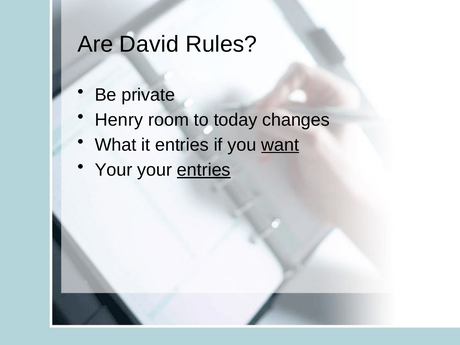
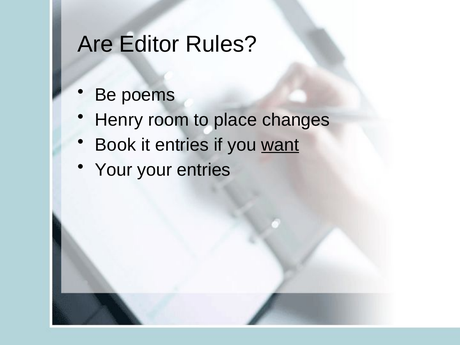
David: David -> Editor
private: private -> poems
today: today -> place
What: What -> Book
entries at (204, 170) underline: present -> none
